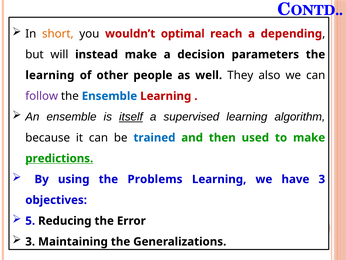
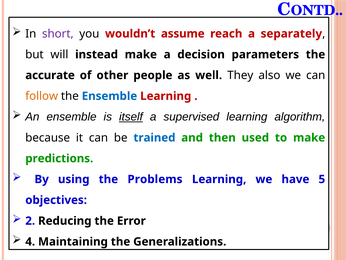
short colour: orange -> purple
optimal: optimal -> assume
depending: depending -> separately
learning at (50, 75): learning -> accurate
follow colour: purple -> orange
predictions underline: present -> none
have 3: 3 -> 5
5 at (30, 220): 5 -> 2
3 at (30, 241): 3 -> 4
